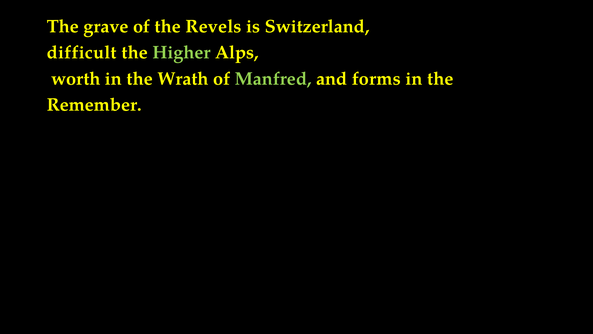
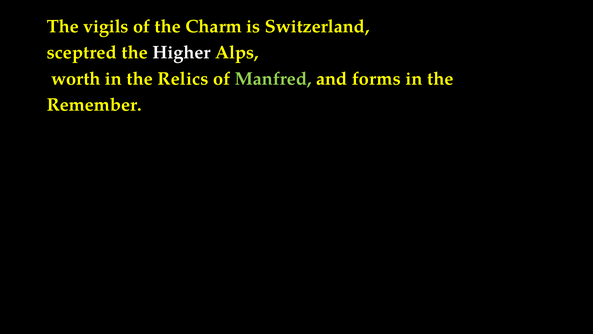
grave: grave -> vigils
Revels: Revels -> Charm
difficult: difficult -> sceptred
Higher colour: light green -> white
Wrath: Wrath -> Relics
